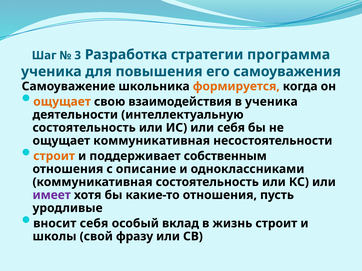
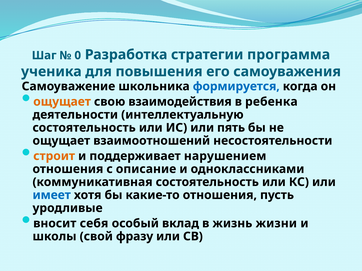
3: 3 -> 0
формируется colour: orange -> blue
в ученика: ученика -> ребенка
или себя: себя -> пять
ощущает коммуникативная: коммуникативная -> взаимоотношений
собственным: собственным -> нарушением
имеет colour: purple -> blue
жизнь строит: строит -> жизни
